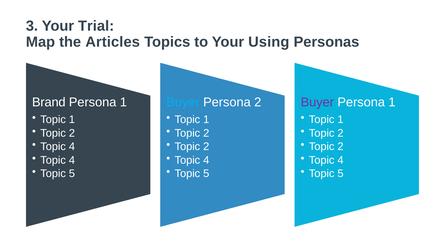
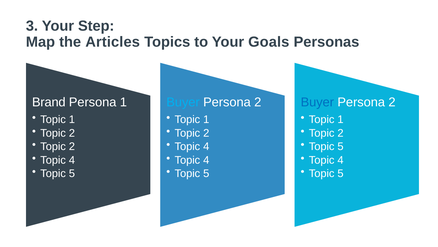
Trial: Trial -> Step
Using: Using -> Goals
Buyer at (317, 102) colour: purple -> blue
1 at (392, 102): 1 -> 2
4 at (72, 146): 4 -> 2
2 at (206, 146): 2 -> 4
2 at (341, 146): 2 -> 5
